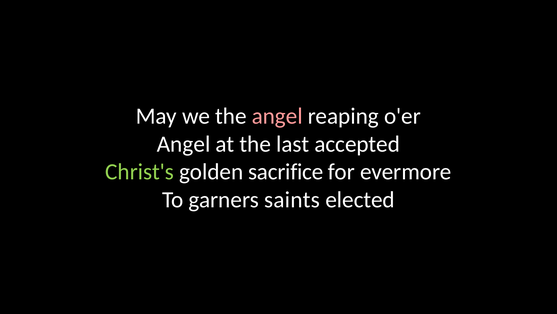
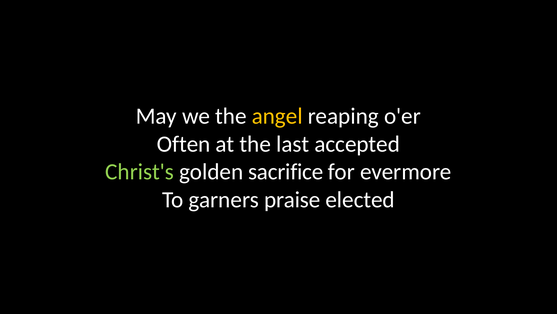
angel at (277, 116) colour: pink -> yellow
Angel at (184, 144): Angel -> Often
saints: saints -> praise
